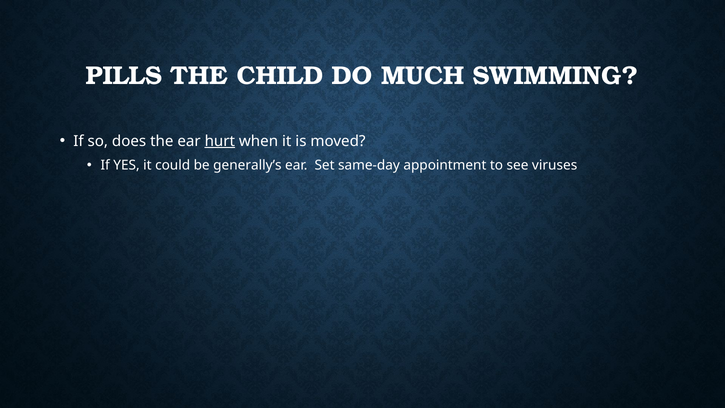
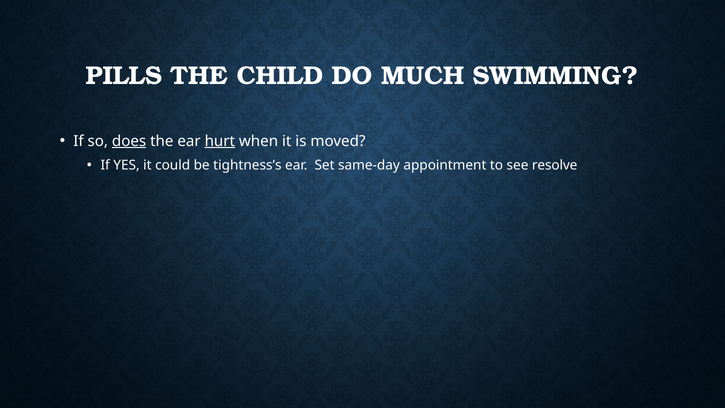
does underline: none -> present
generally’s: generally’s -> tightness’s
viruses: viruses -> resolve
